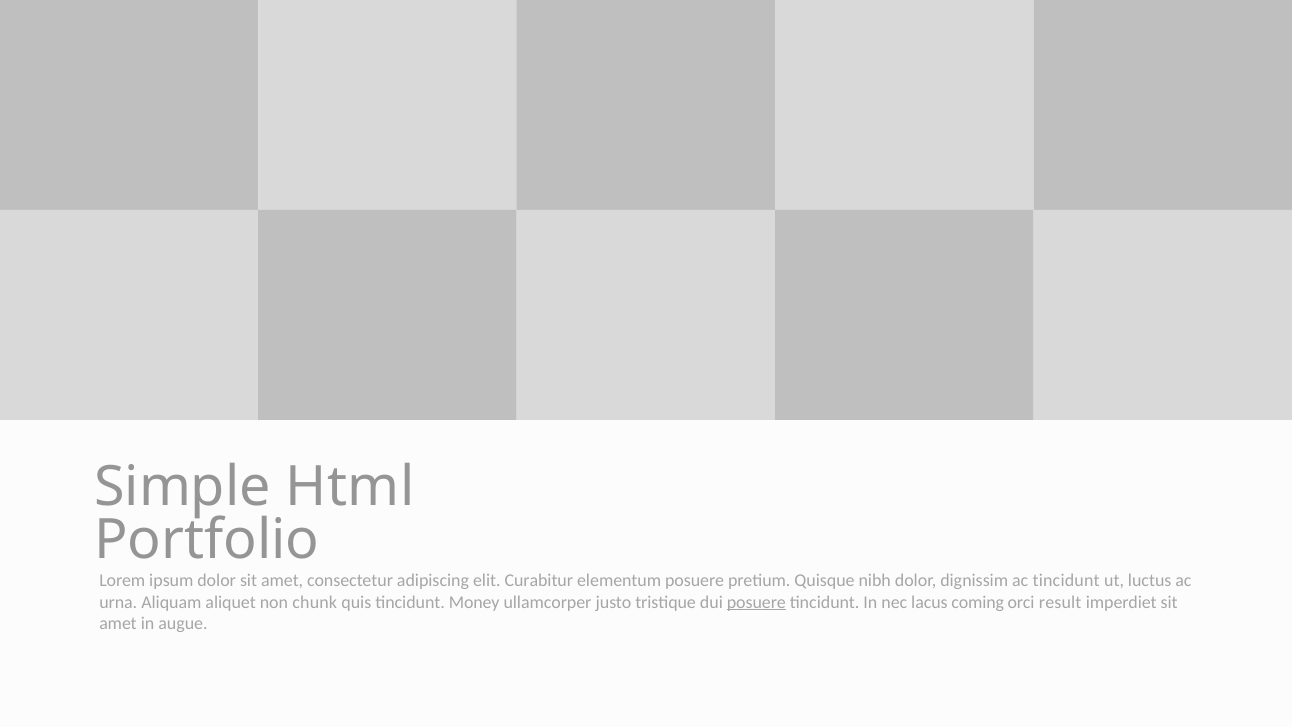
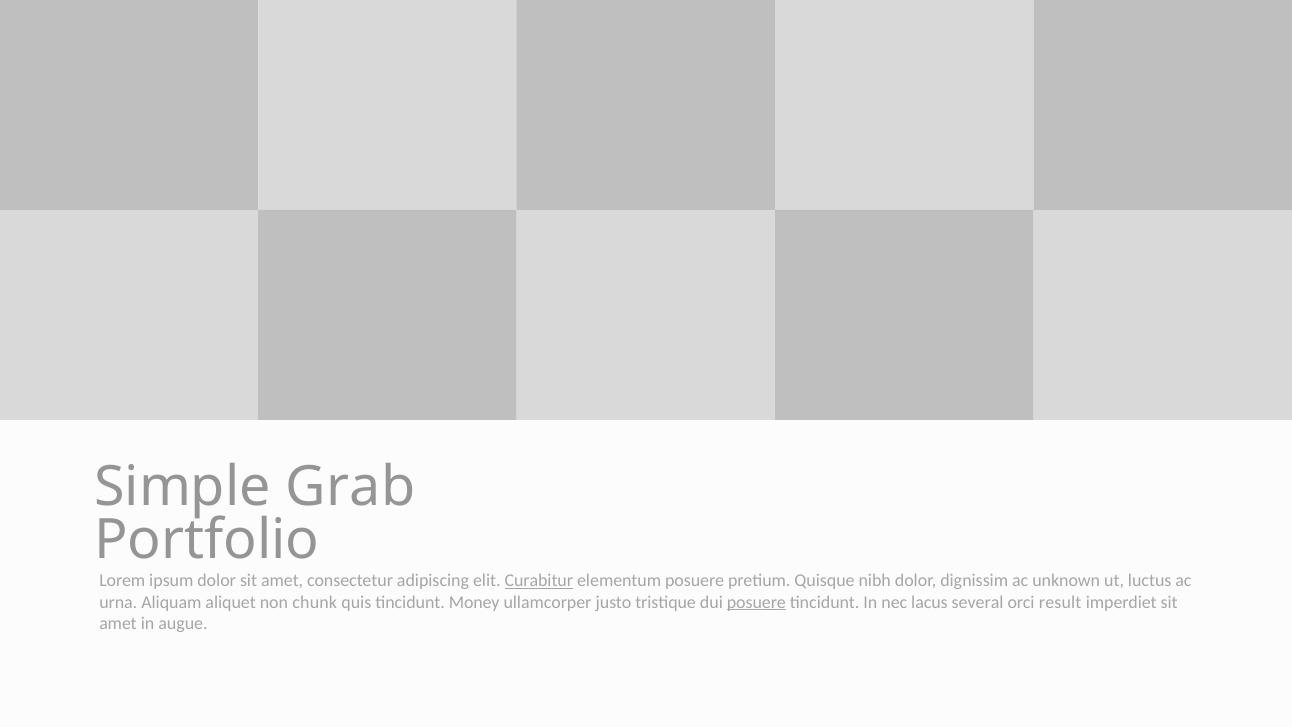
Html: Html -> Grab
Curabitur underline: none -> present
ac tincidunt: tincidunt -> unknown
coming: coming -> several
